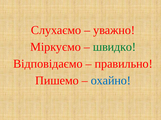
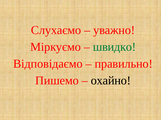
охайно colour: blue -> black
